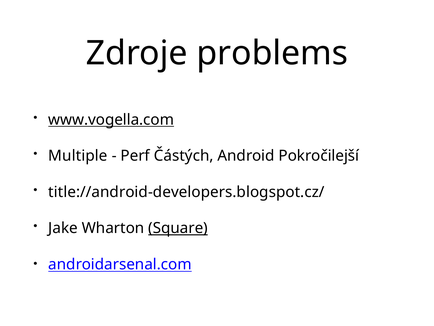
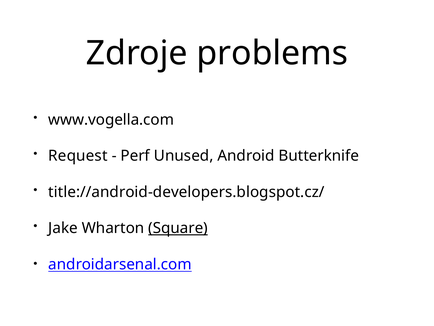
www.vogella.com underline: present -> none
Multiple: Multiple -> Request
Částých: Částých -> Unused
Pokročilejší: Pokročilejší -> Butterknife
